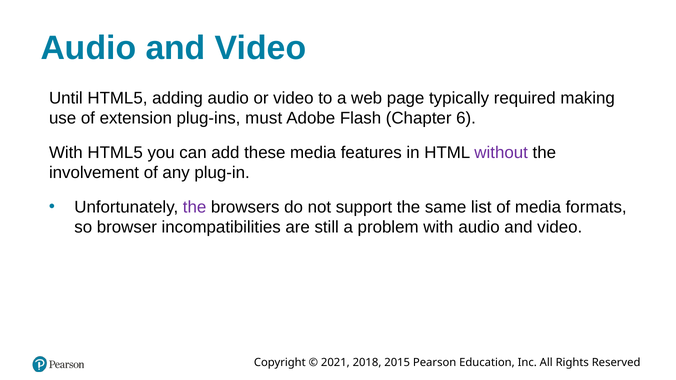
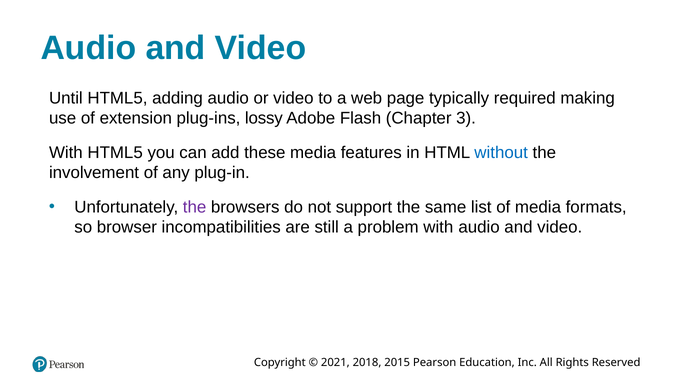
must: must -> lossy
6: 6 -> 3
without colour: purple -> blue
